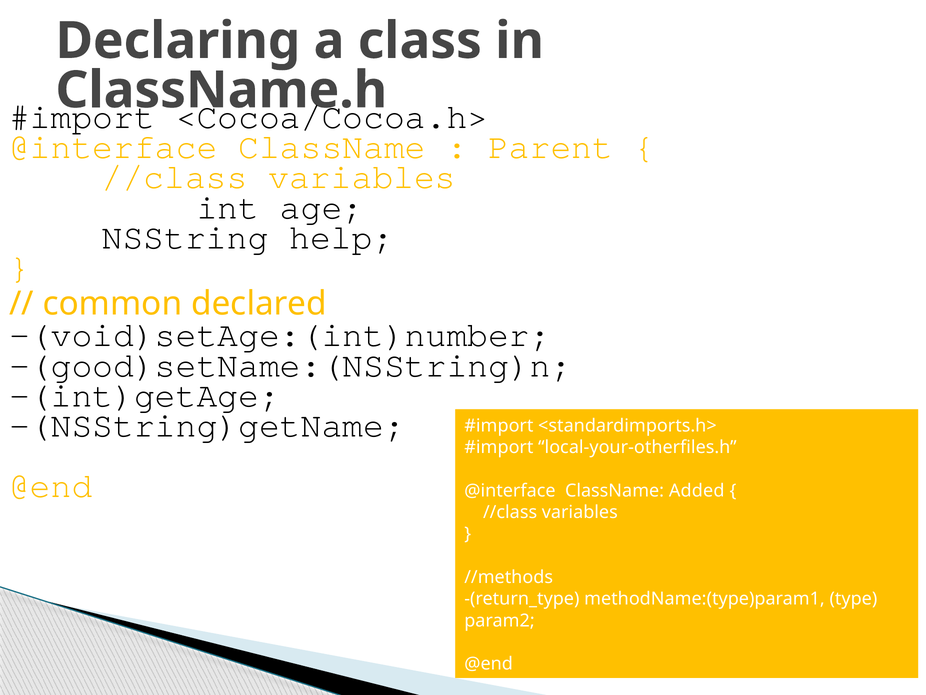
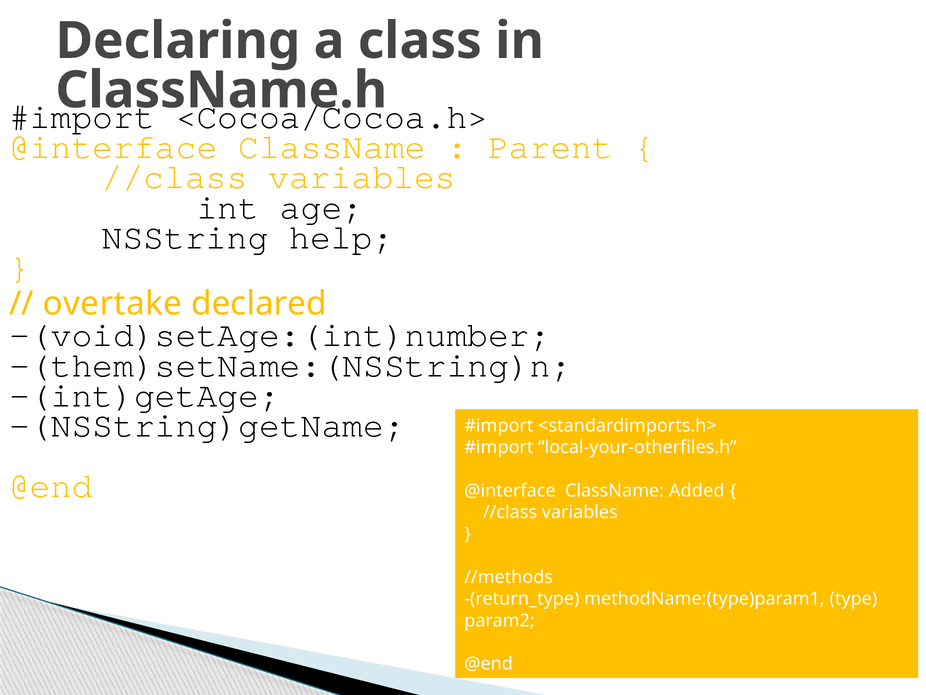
common: common -> overtake
-(good)setName:(NSString)n: -(good)setName:(NSString)n -> -(them)setName:(NSString)n
